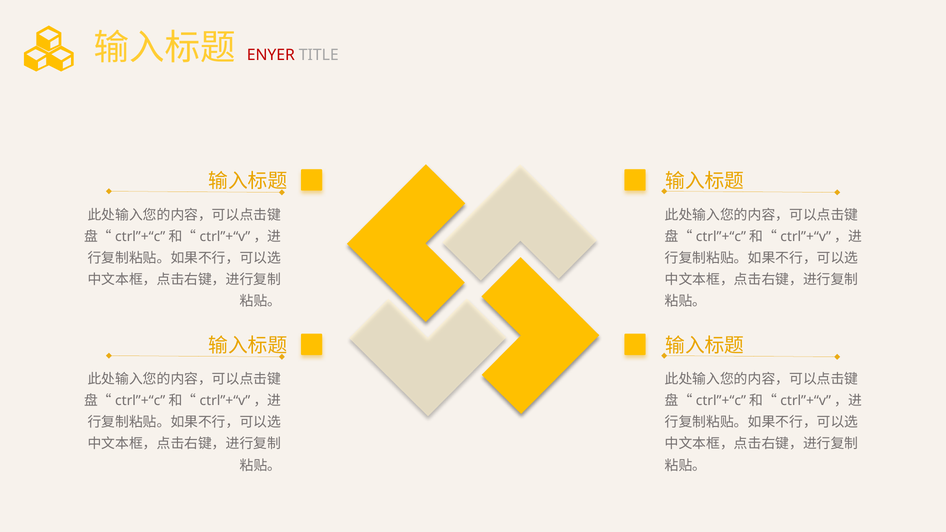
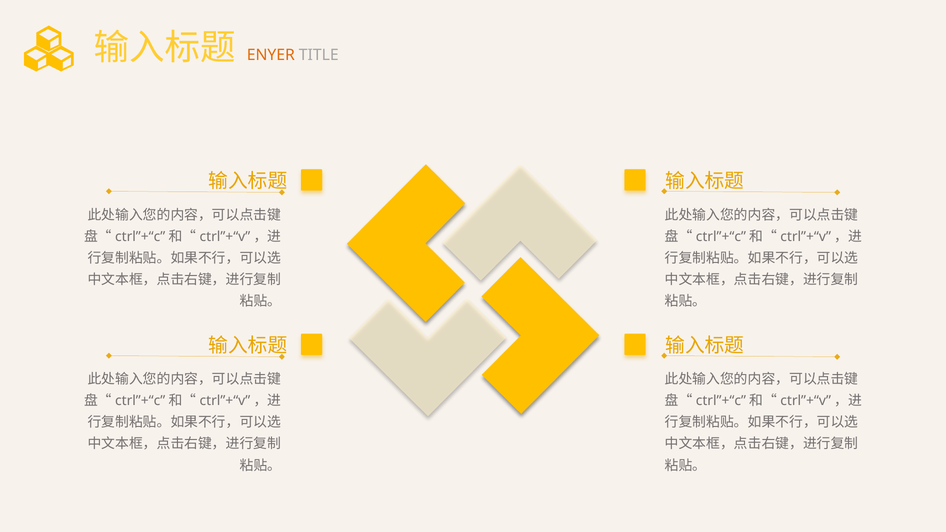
ENYER colour: red -> orange
